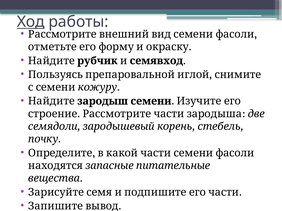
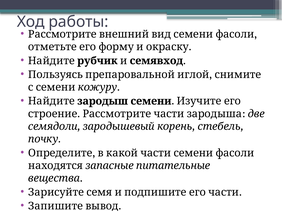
Ход underline: present -> none
